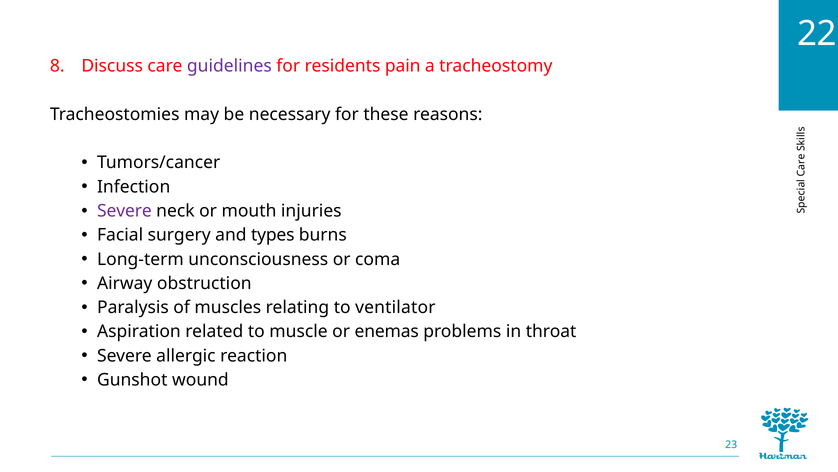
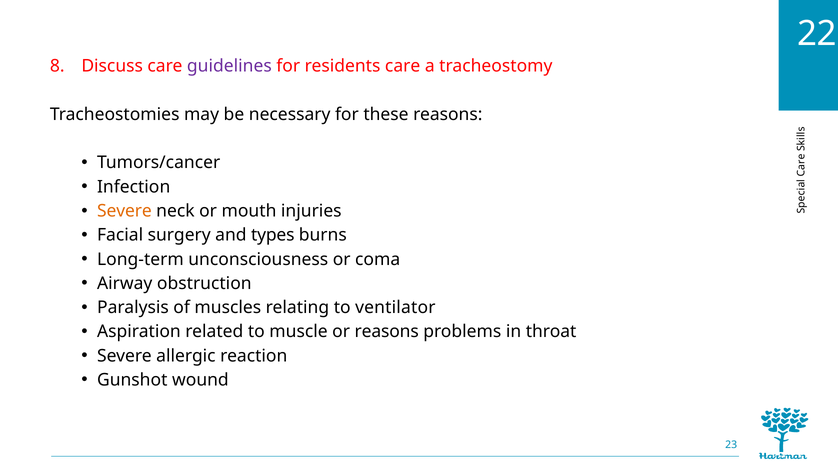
residents pain: pain -> care
Severe at (124, 211) colour: purple -> orange
or enemas: enemas -> reasons
